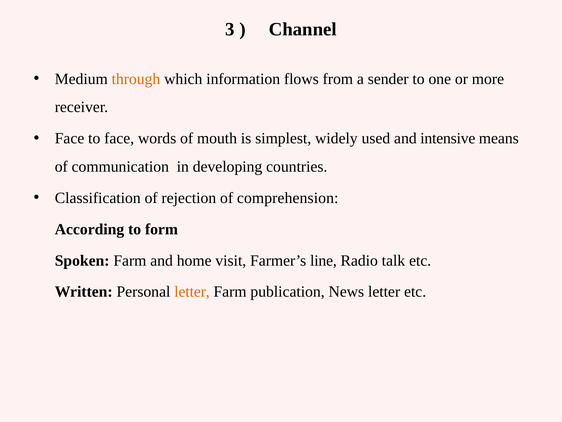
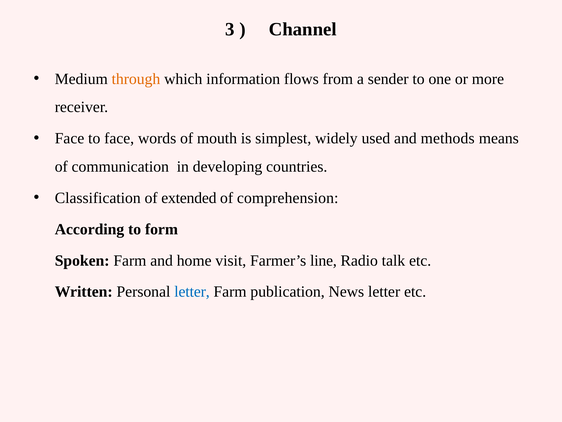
intensive: intensive -> methods
rejection: rejection -> extended
letter at (192, 291) colour: orange -> blue
